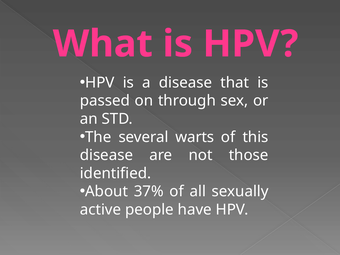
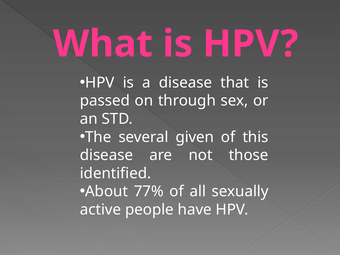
warts: warts -> given
37%: 37% -> 77%
